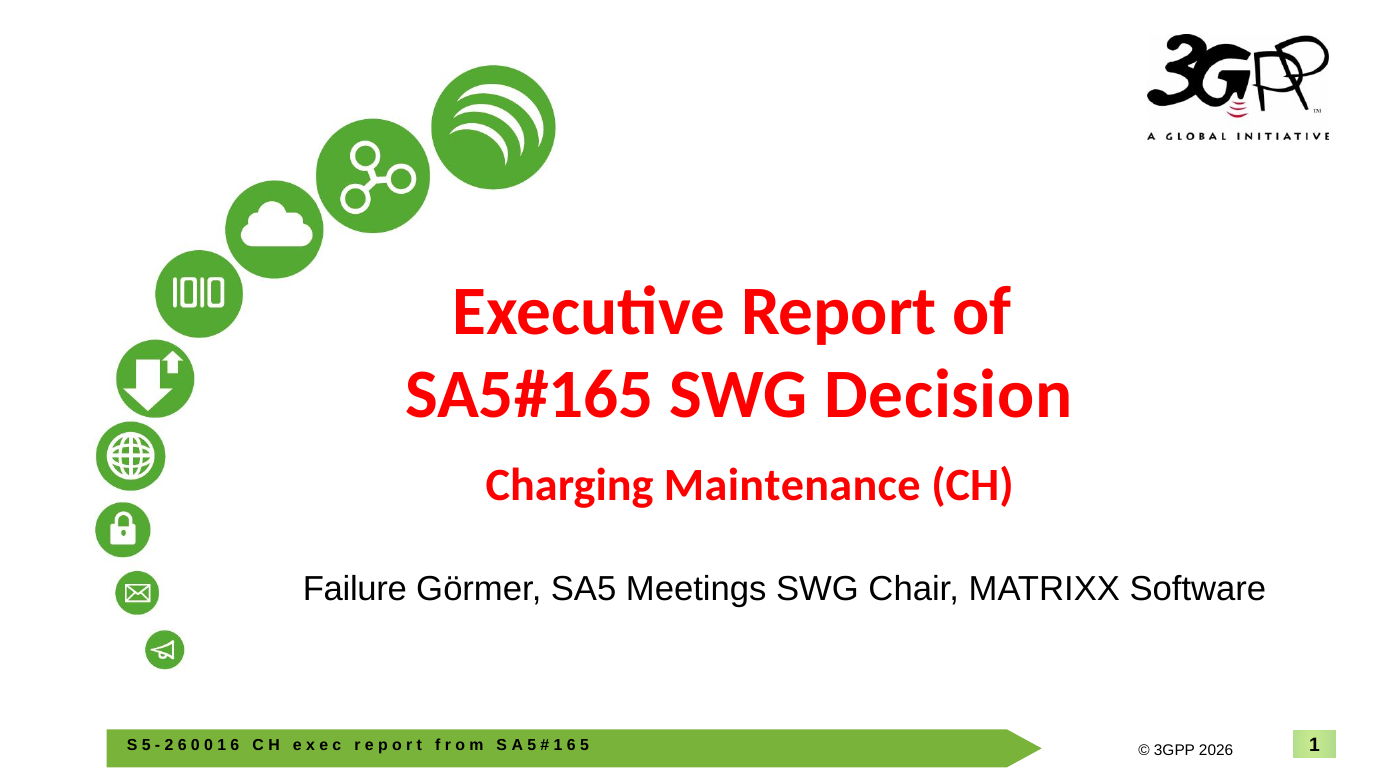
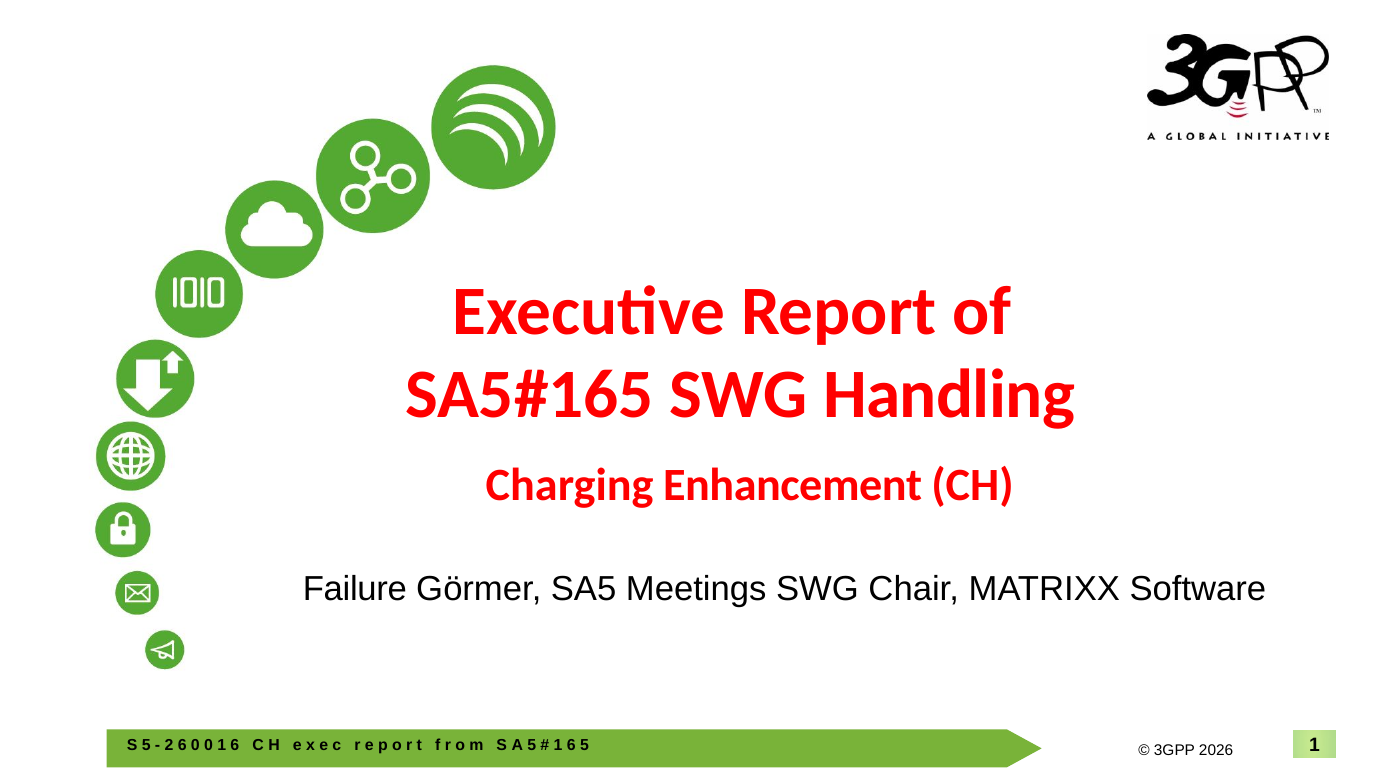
Decision: Decision -> Handling
Maintenance: Maintenance -> Enhancement
